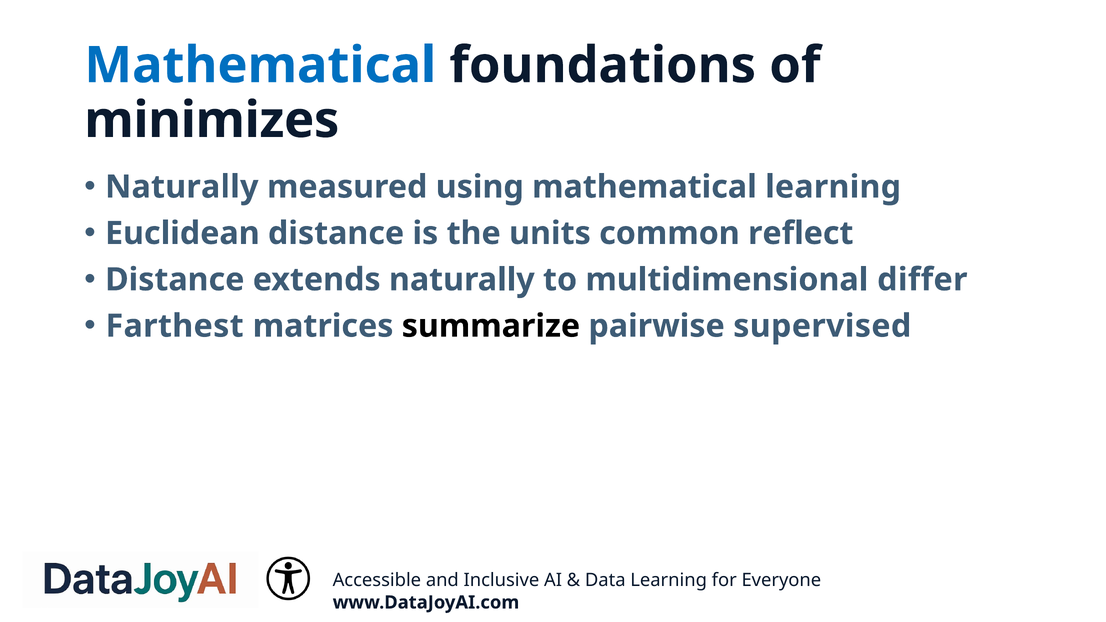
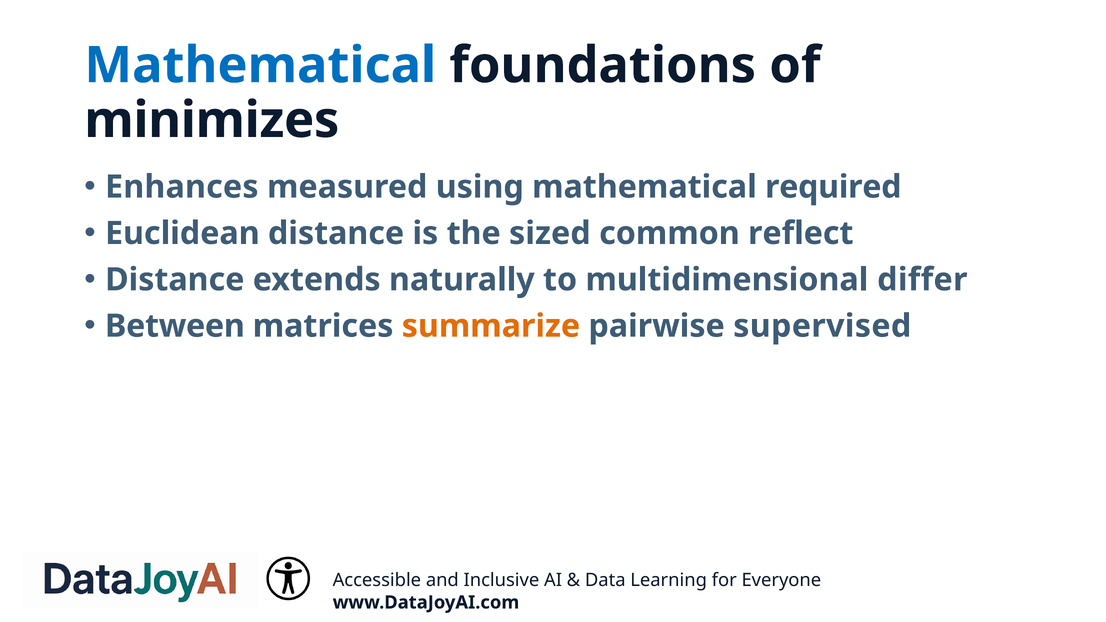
Naturally at (182, 187): Naturally -> Enhances
mathematical learning: learning -> required
units: units -> sized
Farthest: Farthest -> Between
summarize colour: black -> orange
